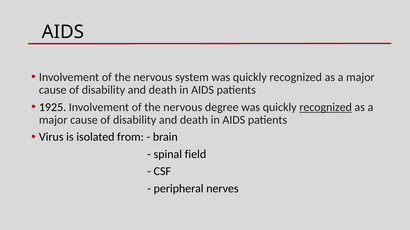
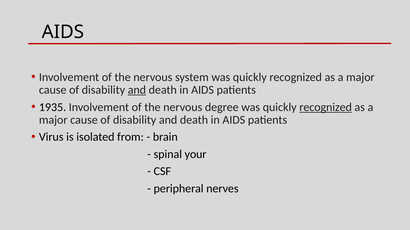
and at (137, 90) underline: none -> present
1925: 1925 -> 1935
field: field -> your
